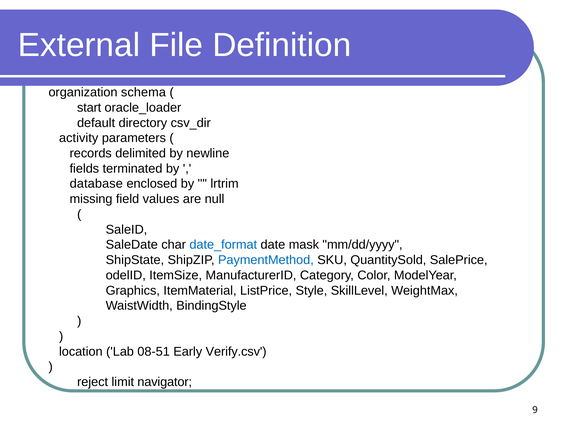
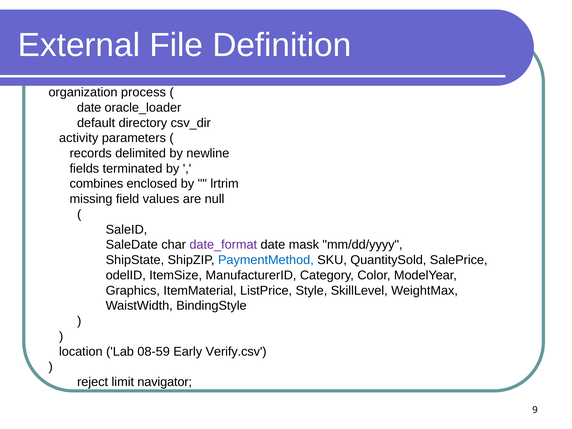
schema: schema -> process
start at (89, 108): start -> date
database: database -> combines
date_format colour: blue -> purple
08-51: 08-51 -> 08-59
